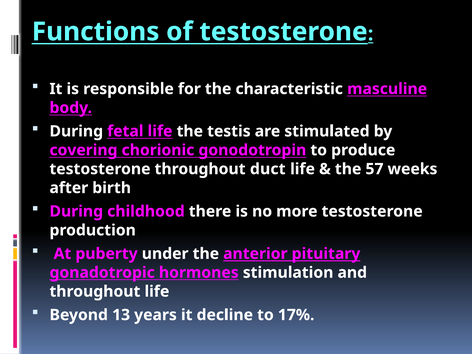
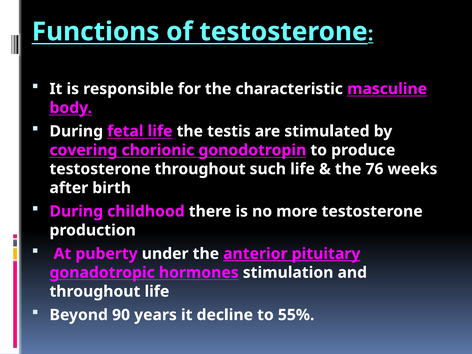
duct: duct -> such
57: 57 -> 76
13: 13 -> 90
17%: 17% -> 55%
